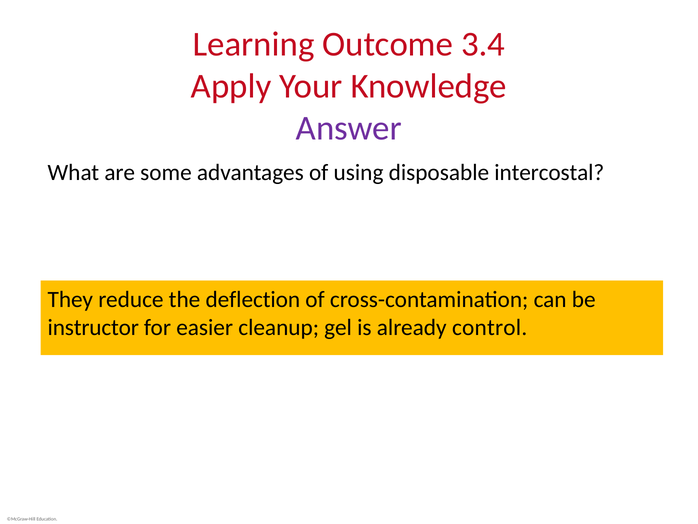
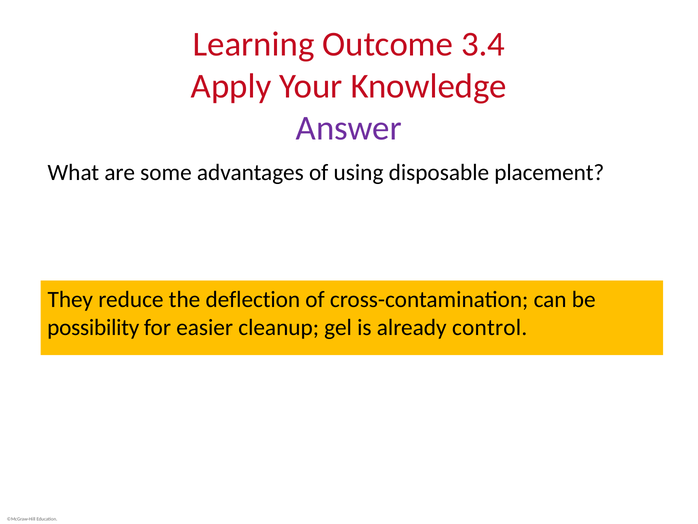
intercostal: intercostal -> placement
instructor: instructor -> possibility
